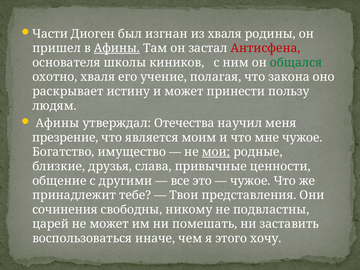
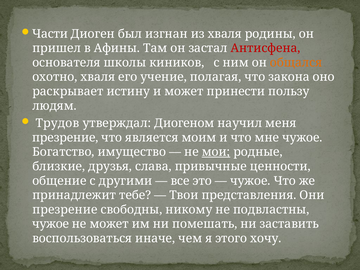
Афины at (117, 48) underline: present -> none
общался colour: green -> orange
Афины at (57, 123): Афины -> Трудов
Отечества: Отечества -> Диогеном
сочинения at (65, 210): сочинения -> презрение
царей at (51, 224): царей -> чужое
